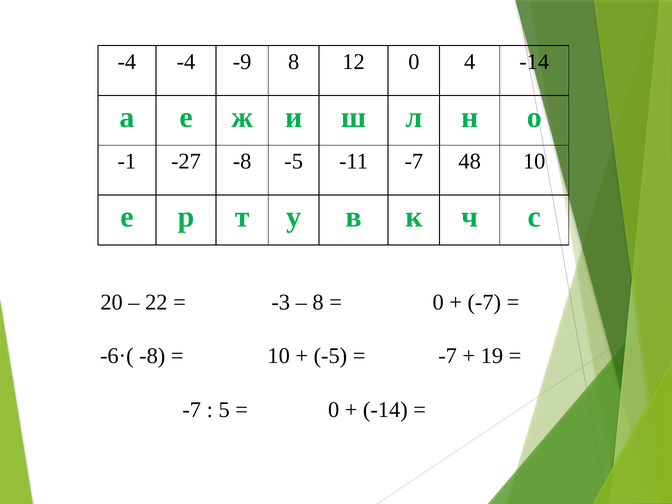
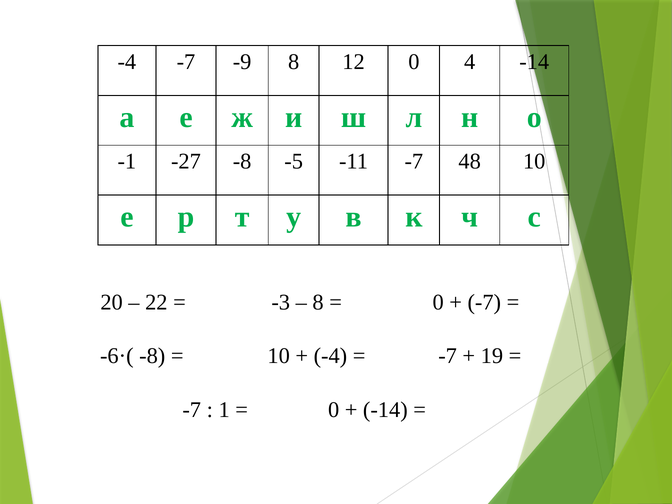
-4 -4: -4 -> -7
-5 at (330, 356): -5 -> -4
5: 5 -> 1
